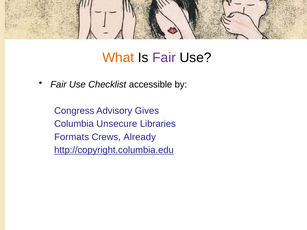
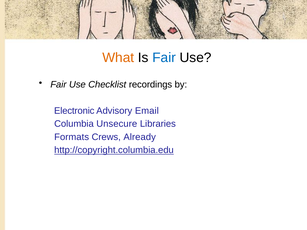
Fair at (164, 58) colour: purple -> blue
accessible: accessible -> recordings
Congress: Congress -> Electronic
Gives: Gives -> Email
